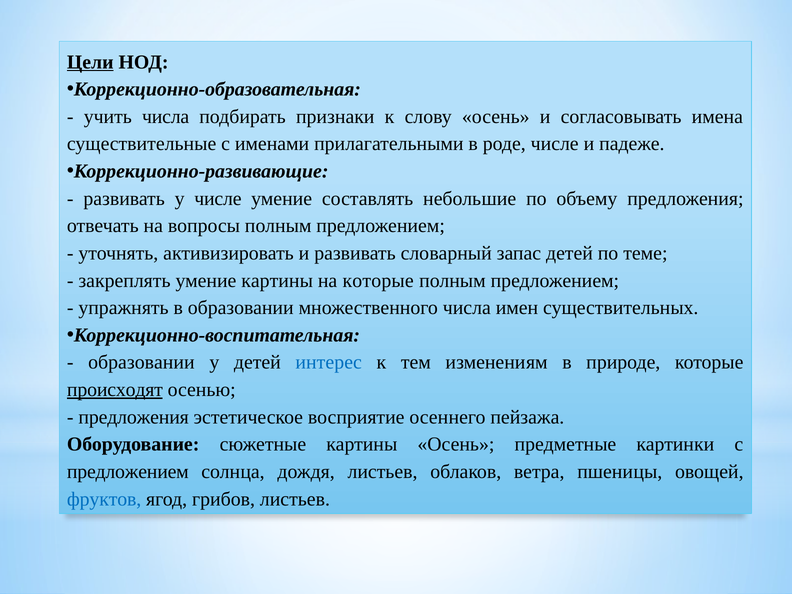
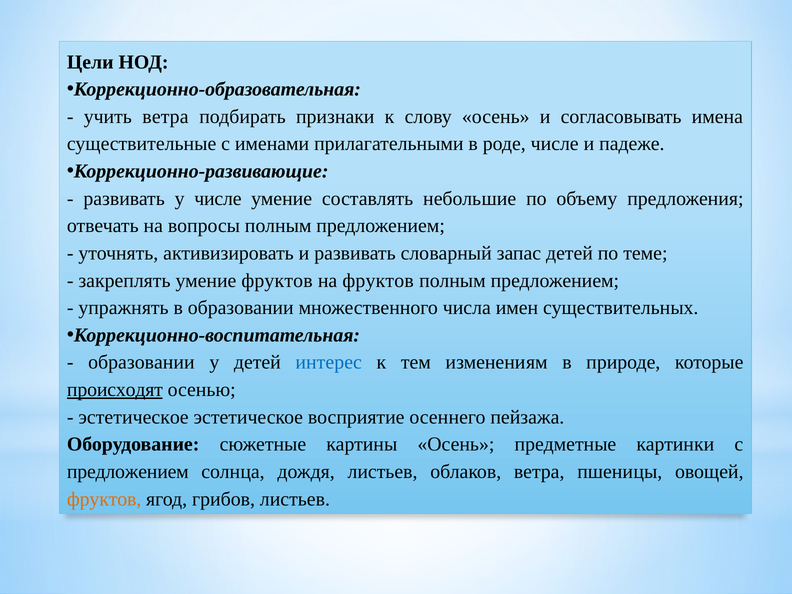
Цели underline: present -> none
учить числа: числа -> ветра
умение картины: картины -> фруктов
на которые: которые -> фруктов
предложения at (134, 417): предложения -> эстетическое
фруктов at (104, 499) colour: blue -> orange
